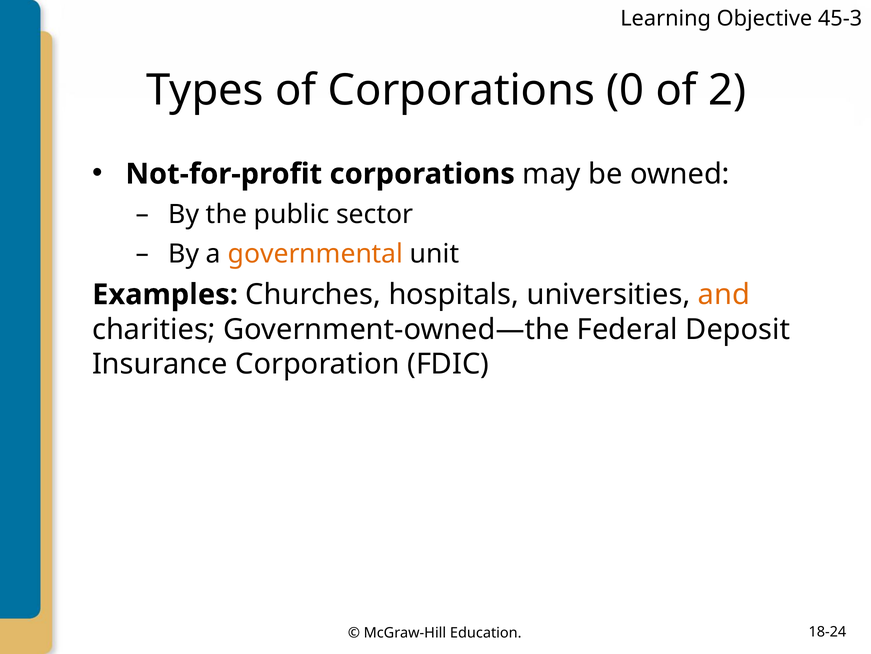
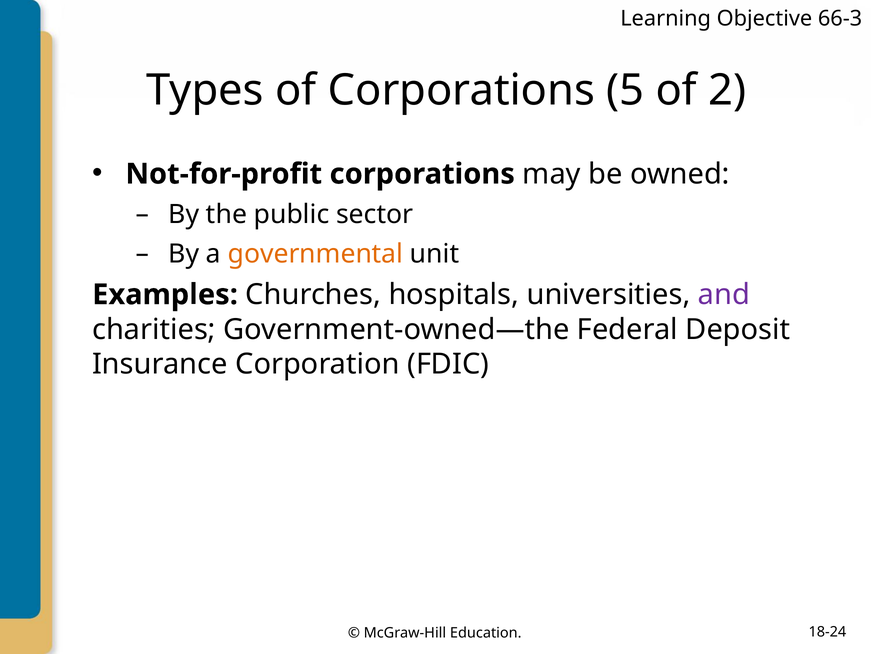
45-3: 45-3 -> 66-3
0: 0 -> 5
and colour: orange -> purple
